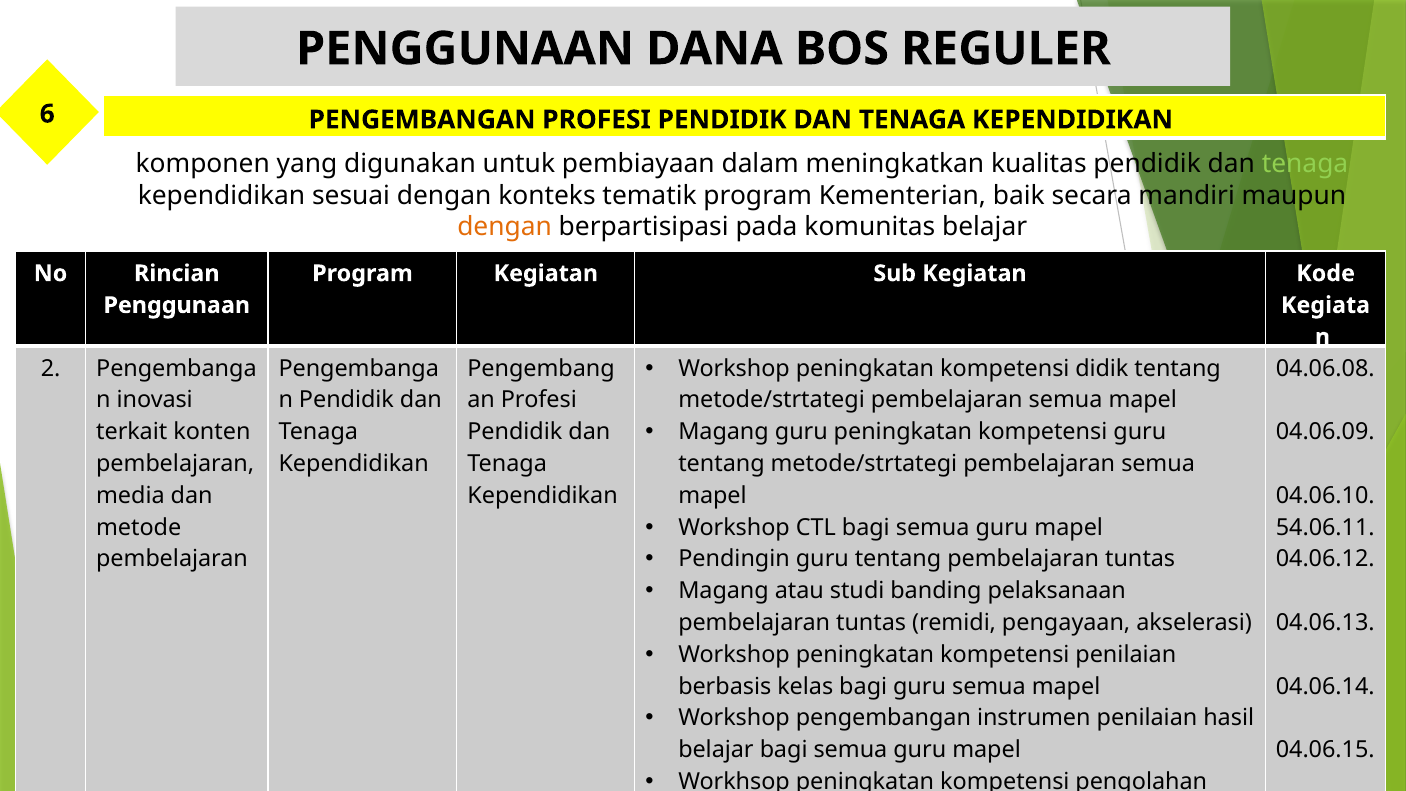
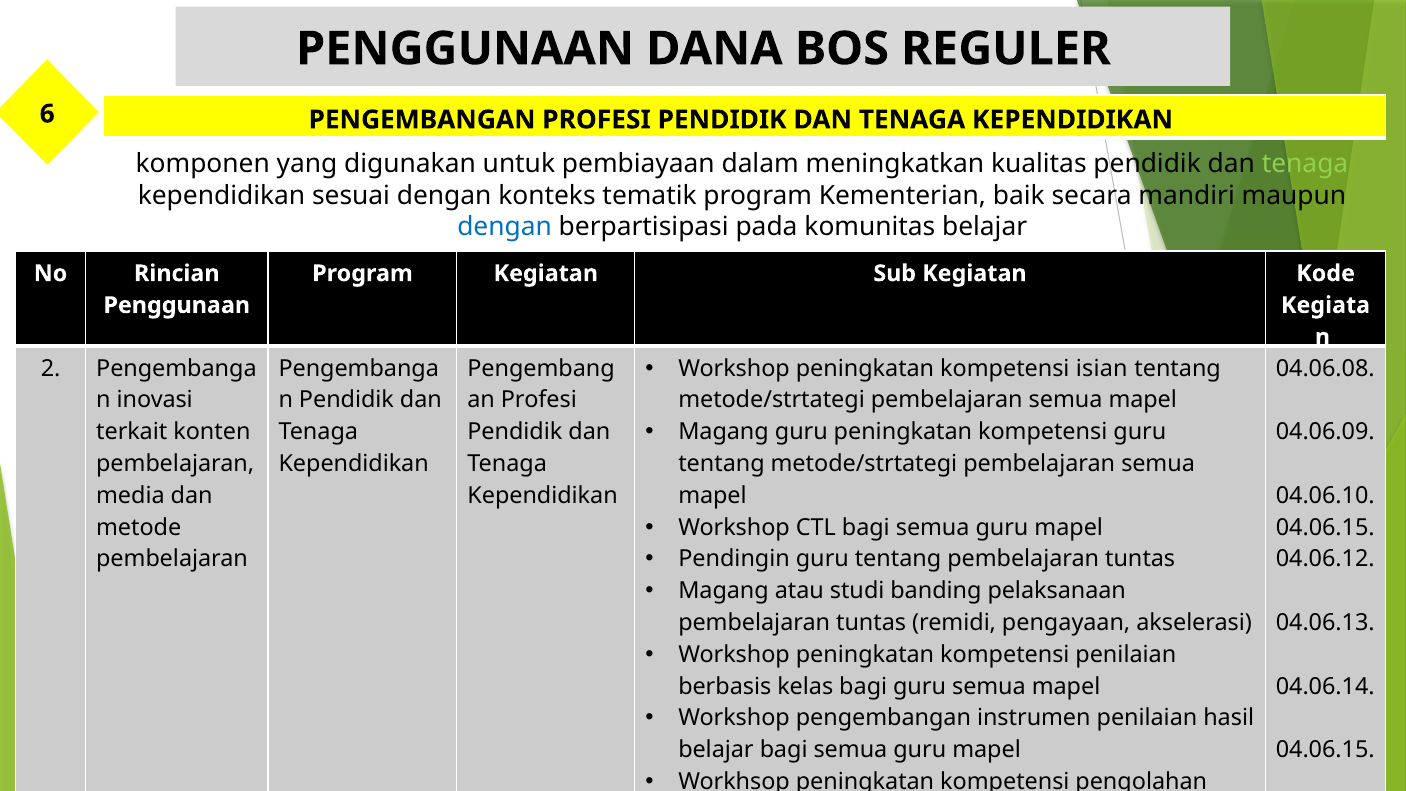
dengan at (505, 227) colour: orange -> blue
kompetensi didik: didik -> isian
54.06.11 at (1325, 527): 54.06.11 -> 04.06.15
